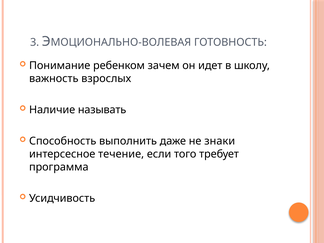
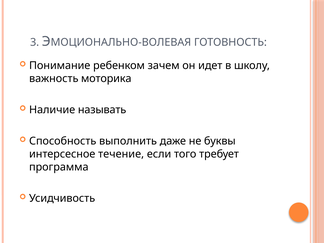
взрослых: взрослых -> моторика
знаки: знаки -> буквы
